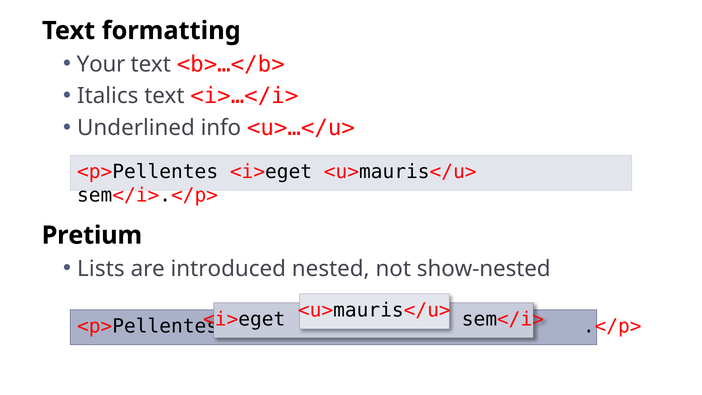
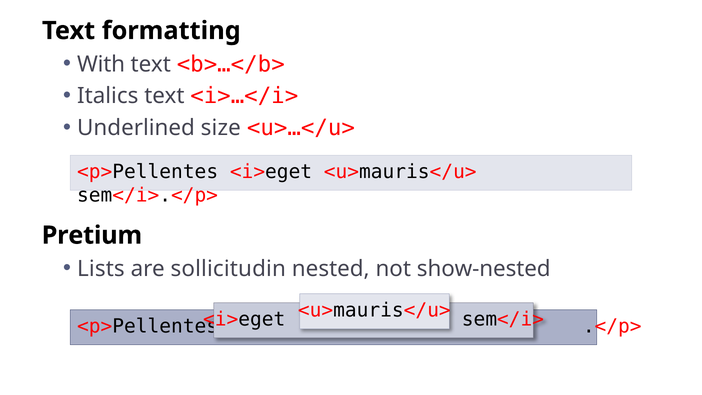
Your: Your -> With
info: info -> size
introduced: introduced -> sollicitudin
